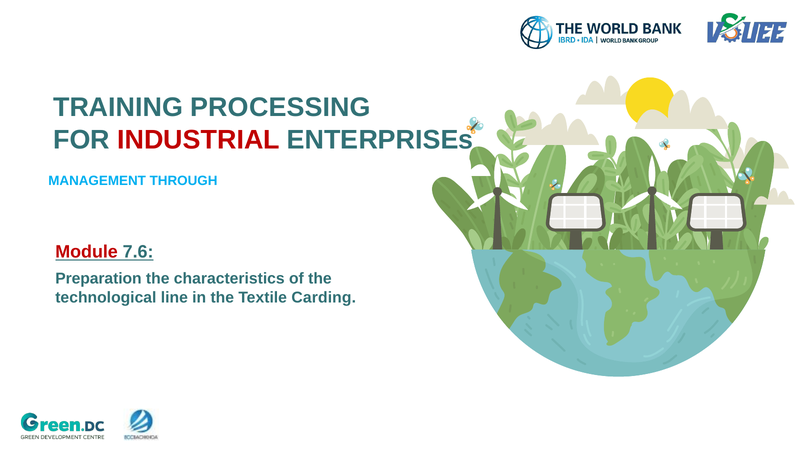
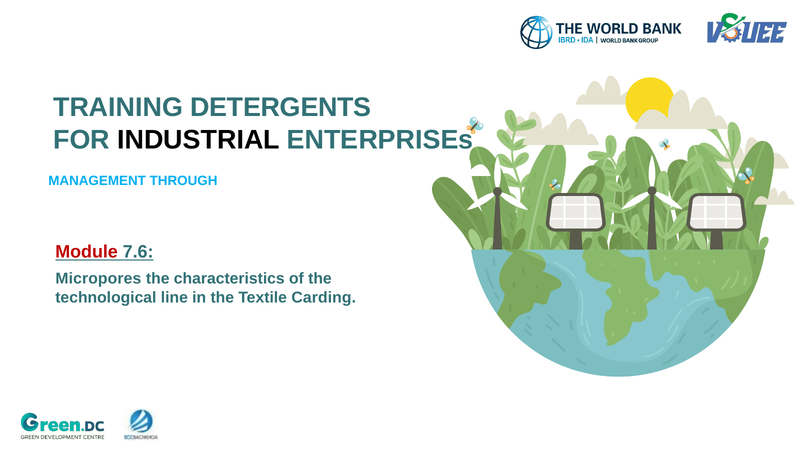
PROCESSING: PROCESSING -> DETERGENTS
INDUSTRIAL colour: red -> black
Preparation: Preparation -> Micropores
